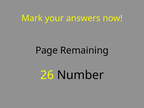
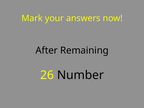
Page: Page -> After
